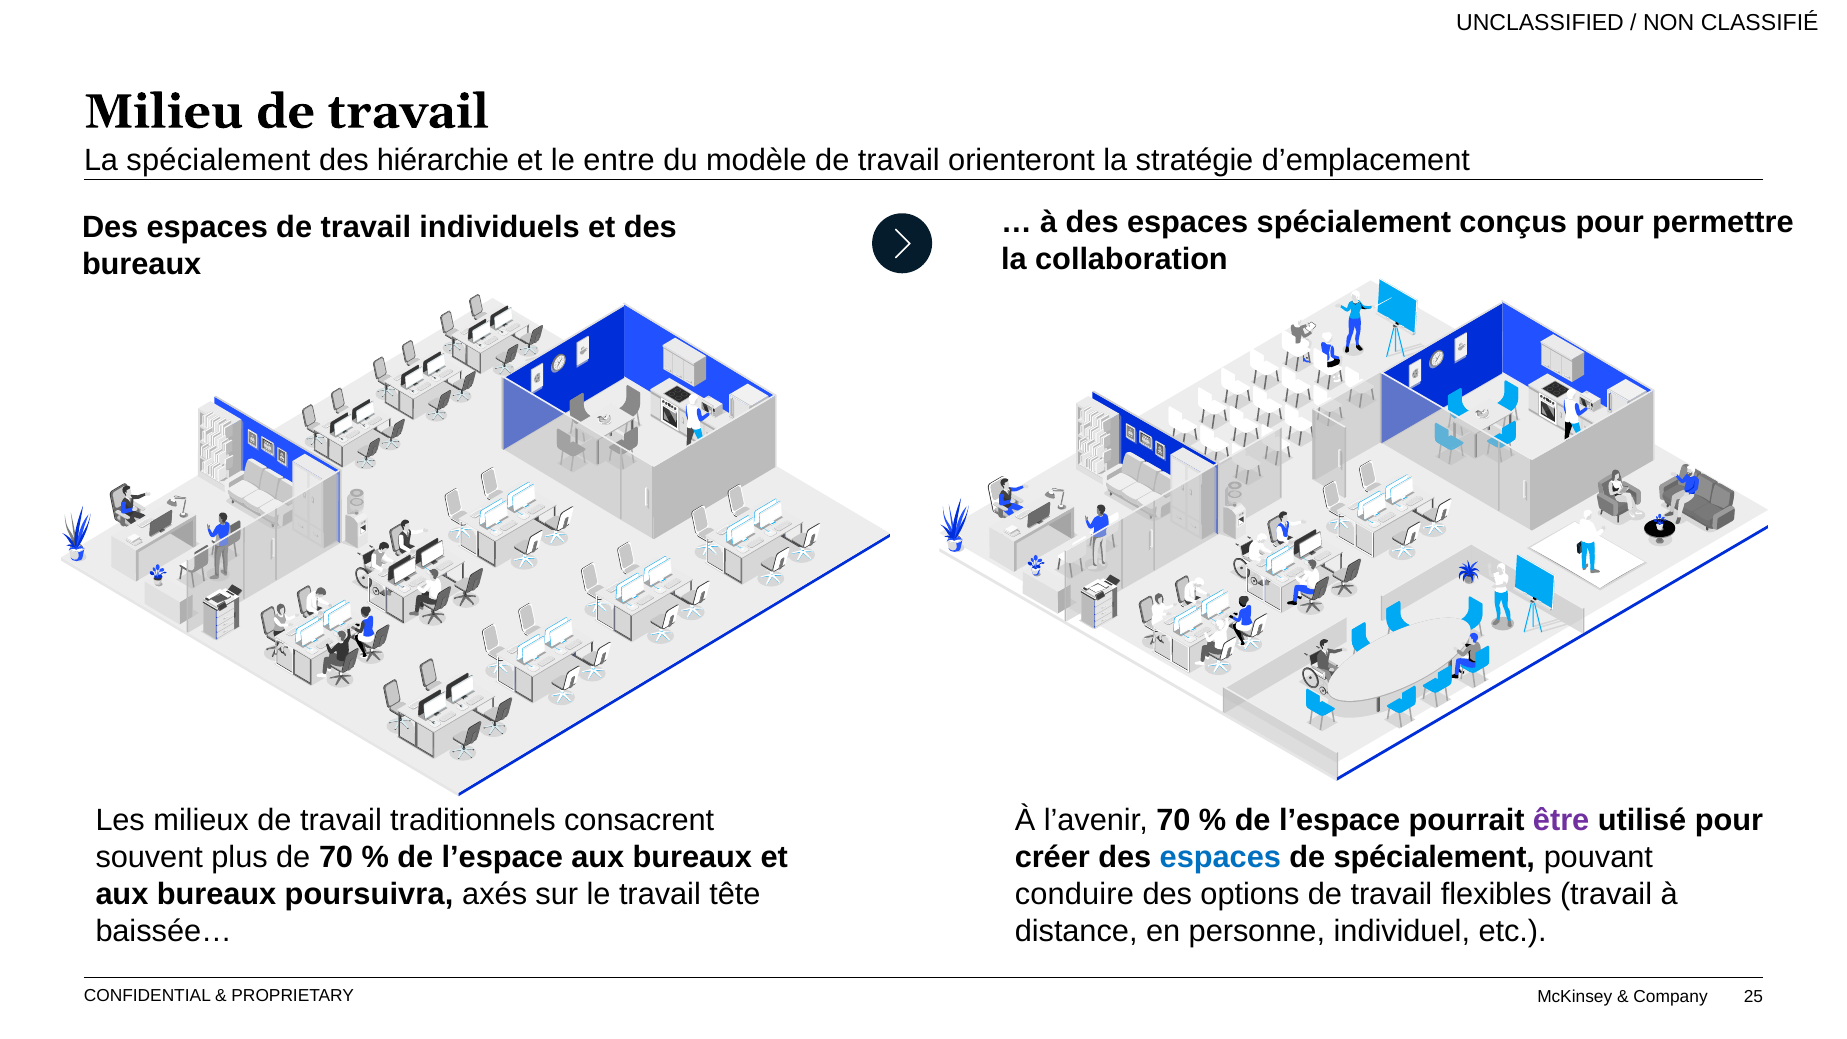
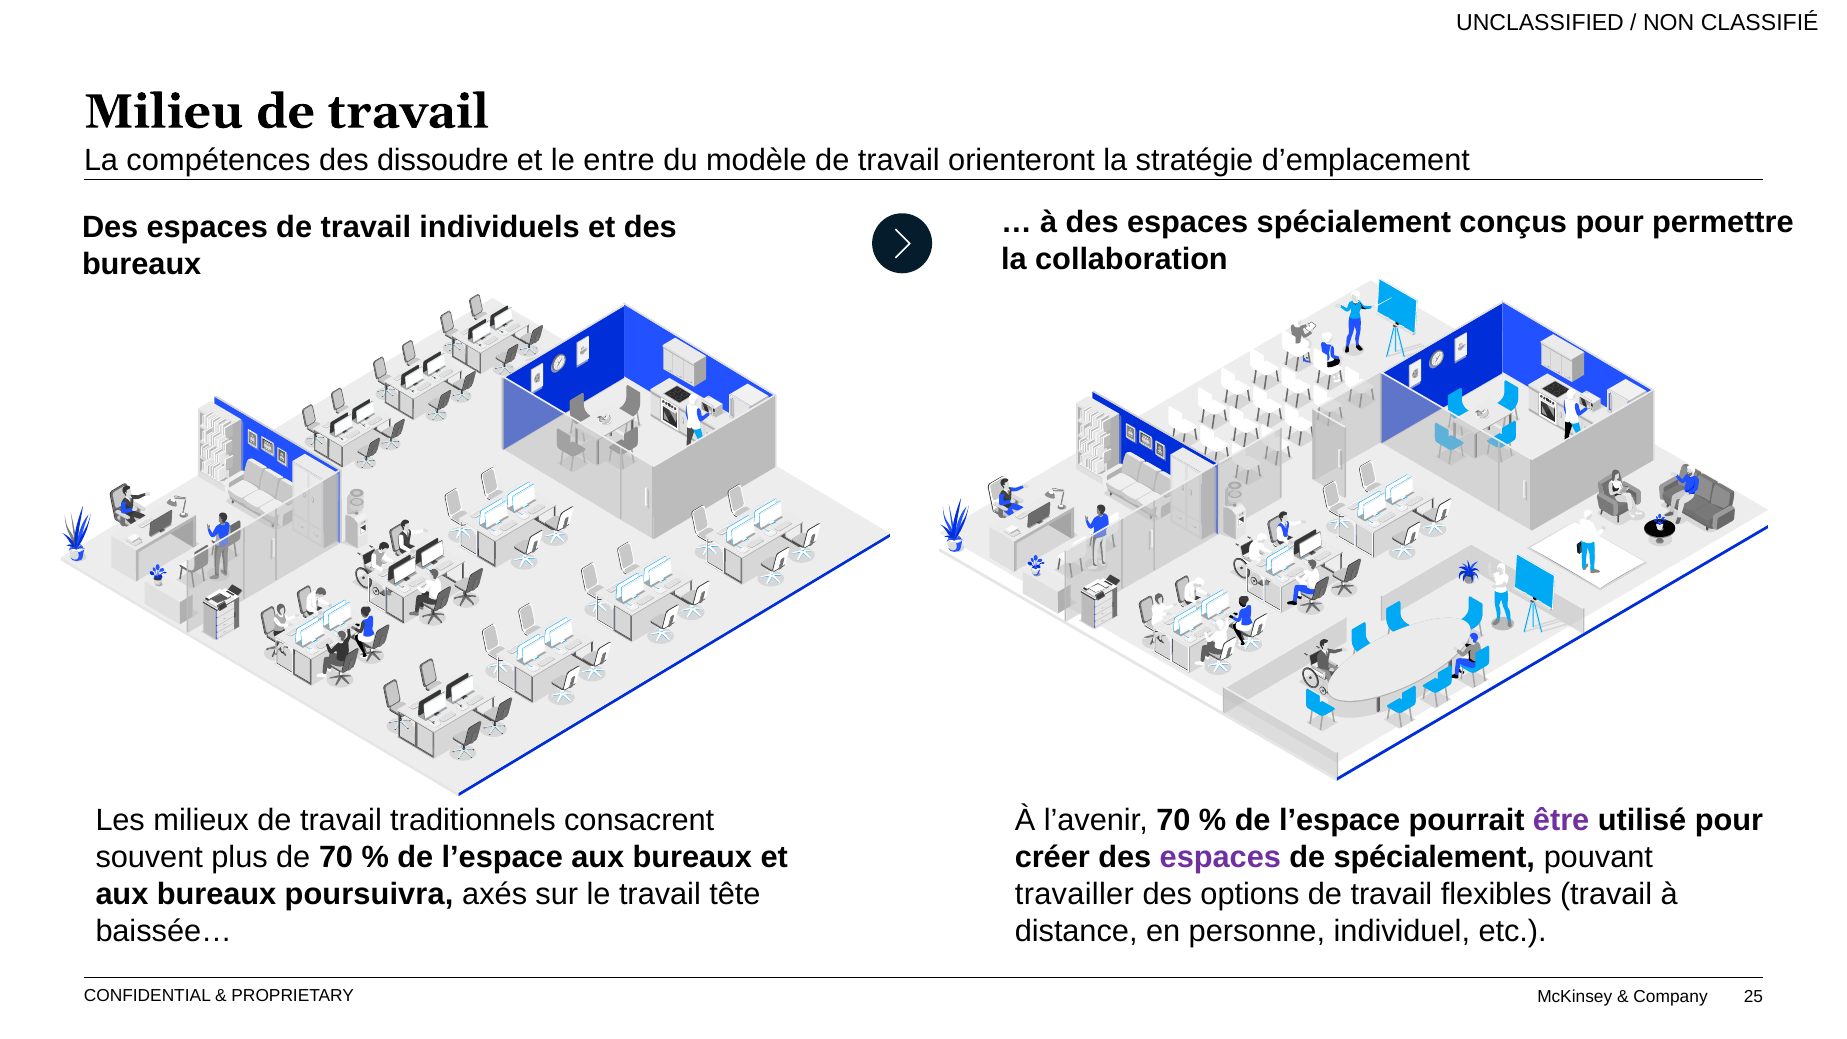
spécialement at (218, 160): spécialement -> compétences
hiérarchie: hiérarchie -> dissoudre
espaces at (1220, 857) colour: blue -> purple
conduire: conduire -> travailler
